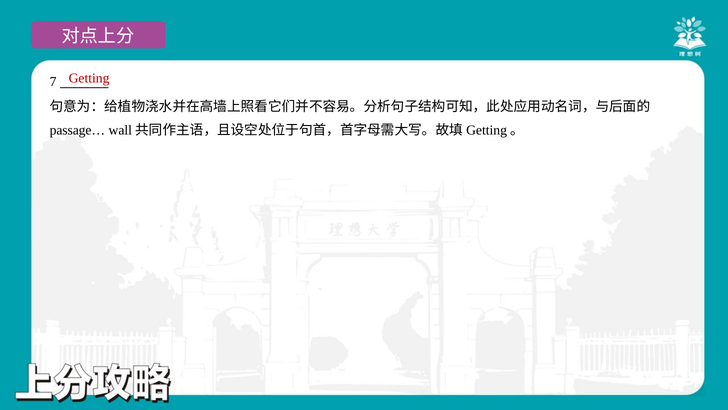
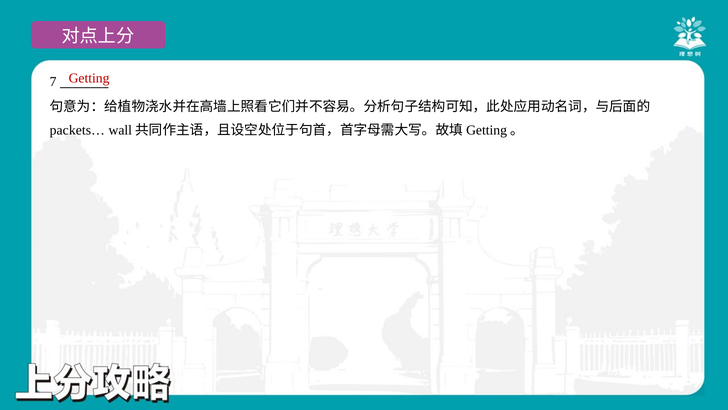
passage…: passage… -> packets…
